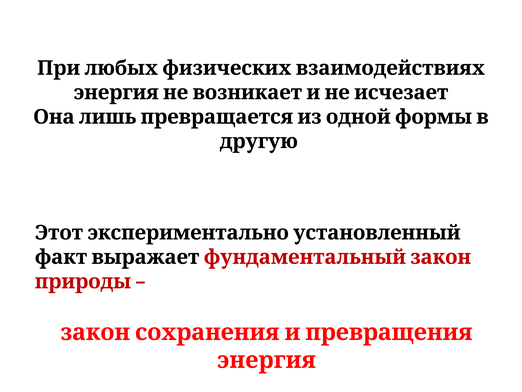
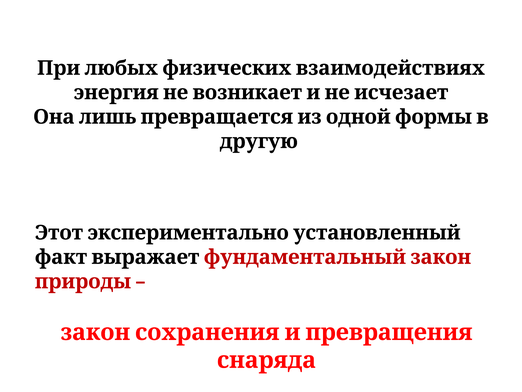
энергия: энергия -> снаряда
